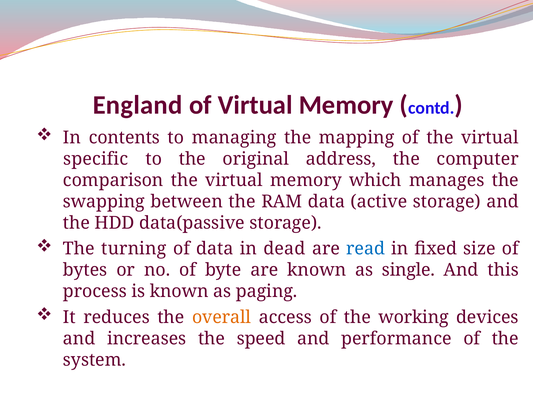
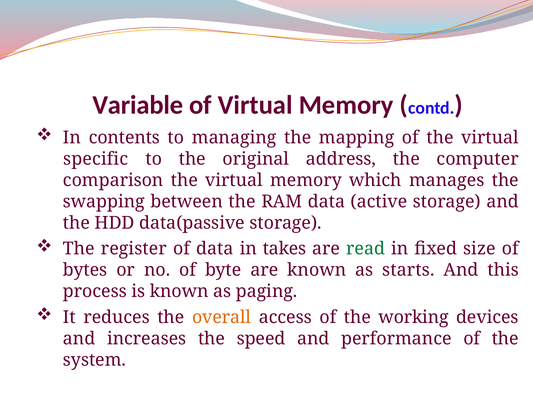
England: England -> Variable
turning: turning -> register
dead: dead -> takes
read colour: blue -> green
single: single -> starts
